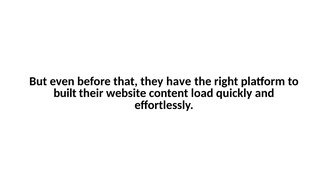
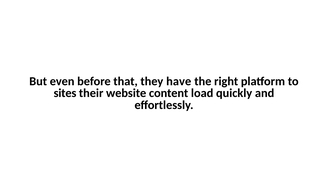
built: built -> sites
